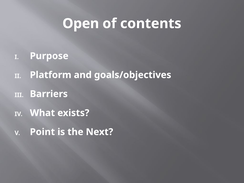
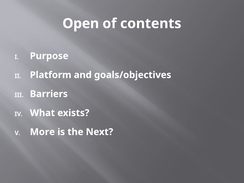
Point: Point -> More
